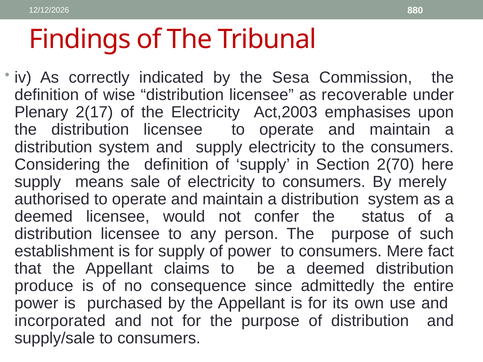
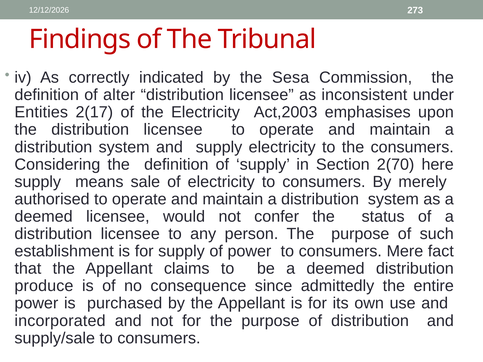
880: 880 -> 273
wise: wise -> alter
recoverable: recoverable -> inconsistent
Plenary: Plenary -> Entities
